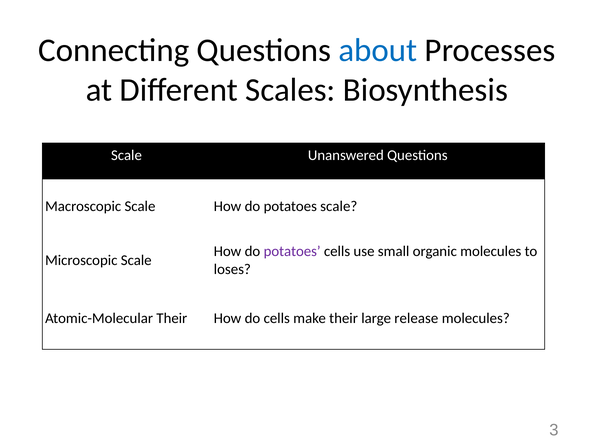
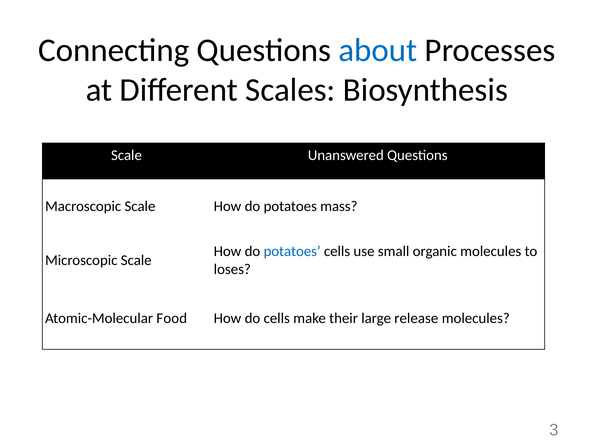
potatoes scale: scale -> mass
potatoes at (292, 251) colour: purple -> blue
Atomic-Molecular Their: Their -> Food
